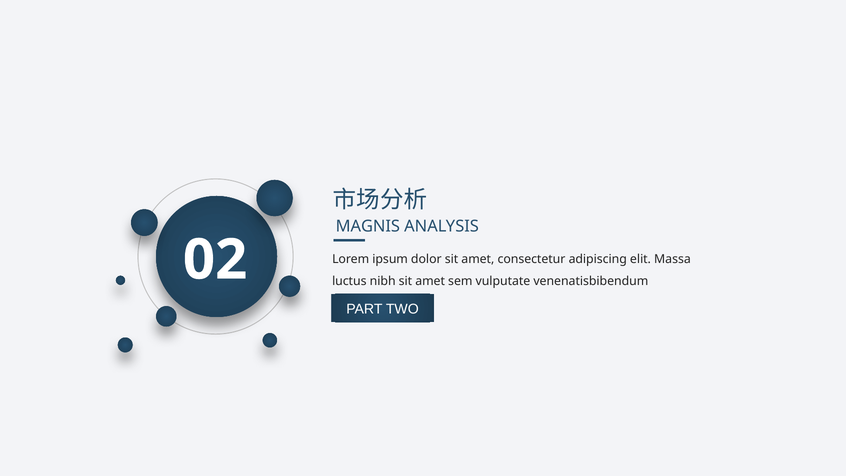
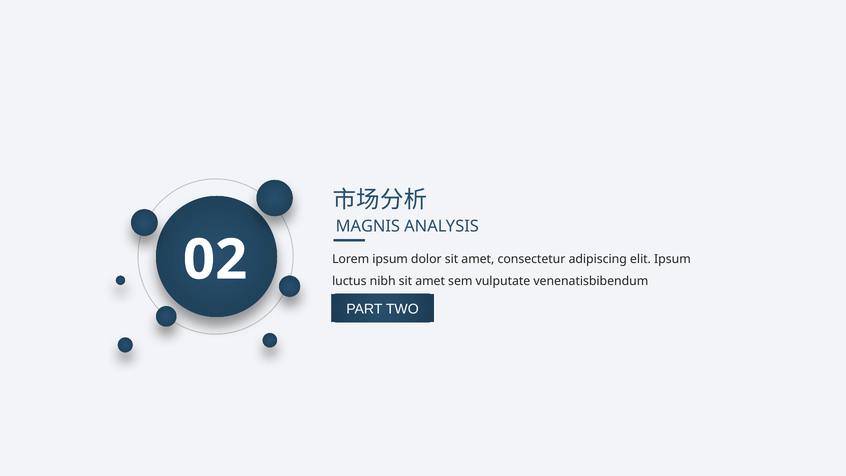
elit Massa: Massa -> Ipsum
